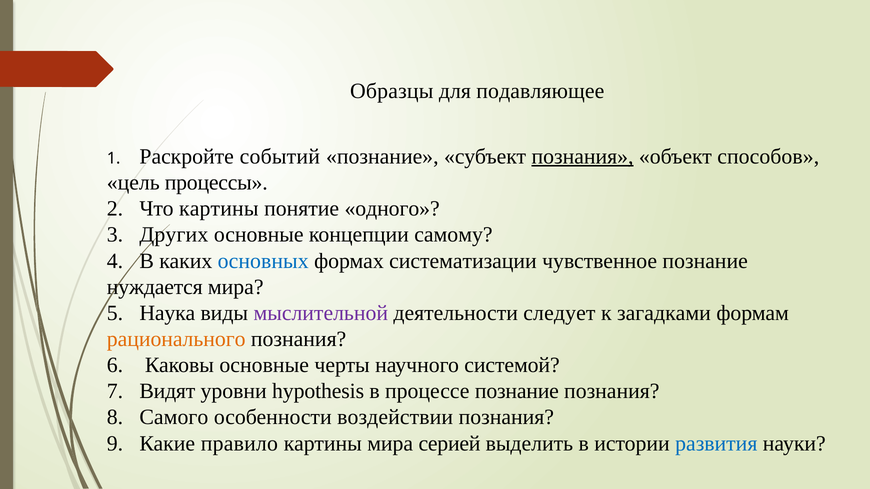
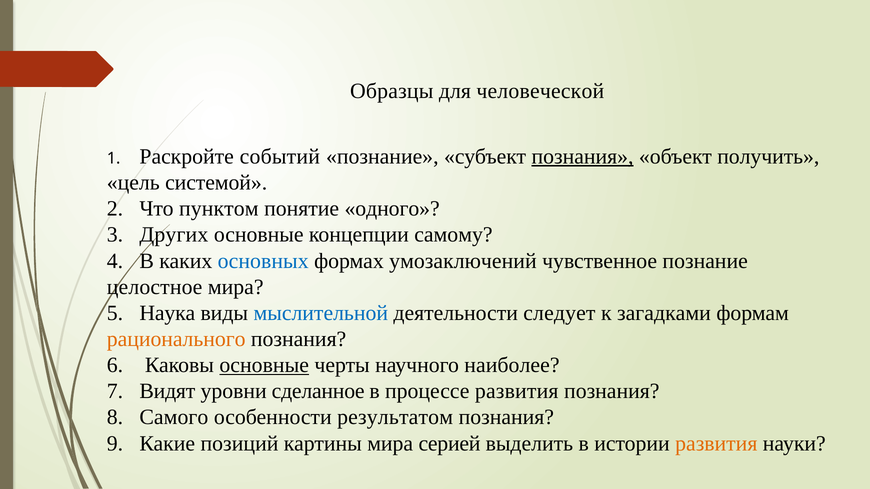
подавляющее: подавляющее -> человеческой
способов: способов -> получить
процессы: процессы -> системой
Что картины: картины -> пунктом
систематизации: систематизации -> умозаключений
нуждается: нуждается -> целостное
мыслительной colour: purple -> blue
основные at (264, 365) underline: none -> present
системой: системой -> наиболее
hypothesis: hypothesis -> сделанное
процессе познание: познание -> развития
воздействии: воздействии -> результатом
правило: правило -> позиций
развития at (716, 444) colour: blue -> orange
